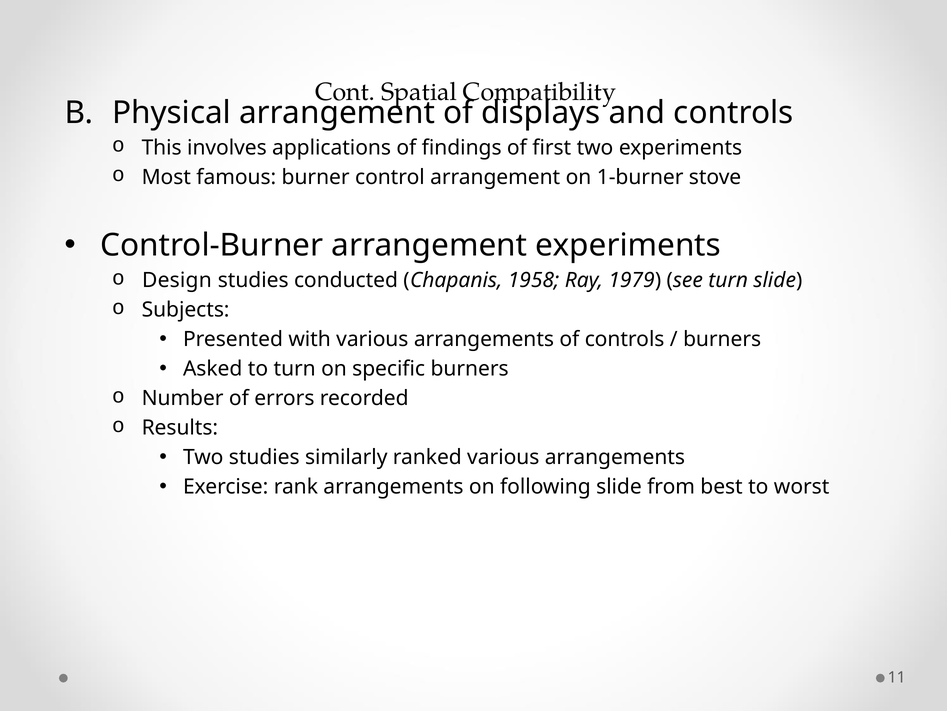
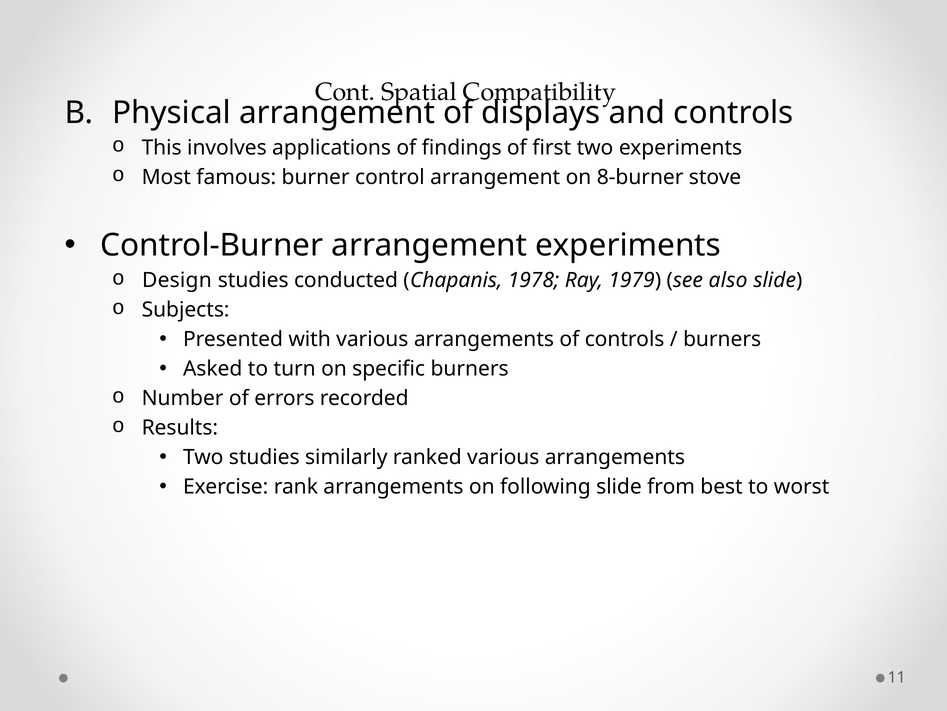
1-burner: 1-burner -> 8-burner
1958: 1958 -> 1978
see turn: turn -> also
